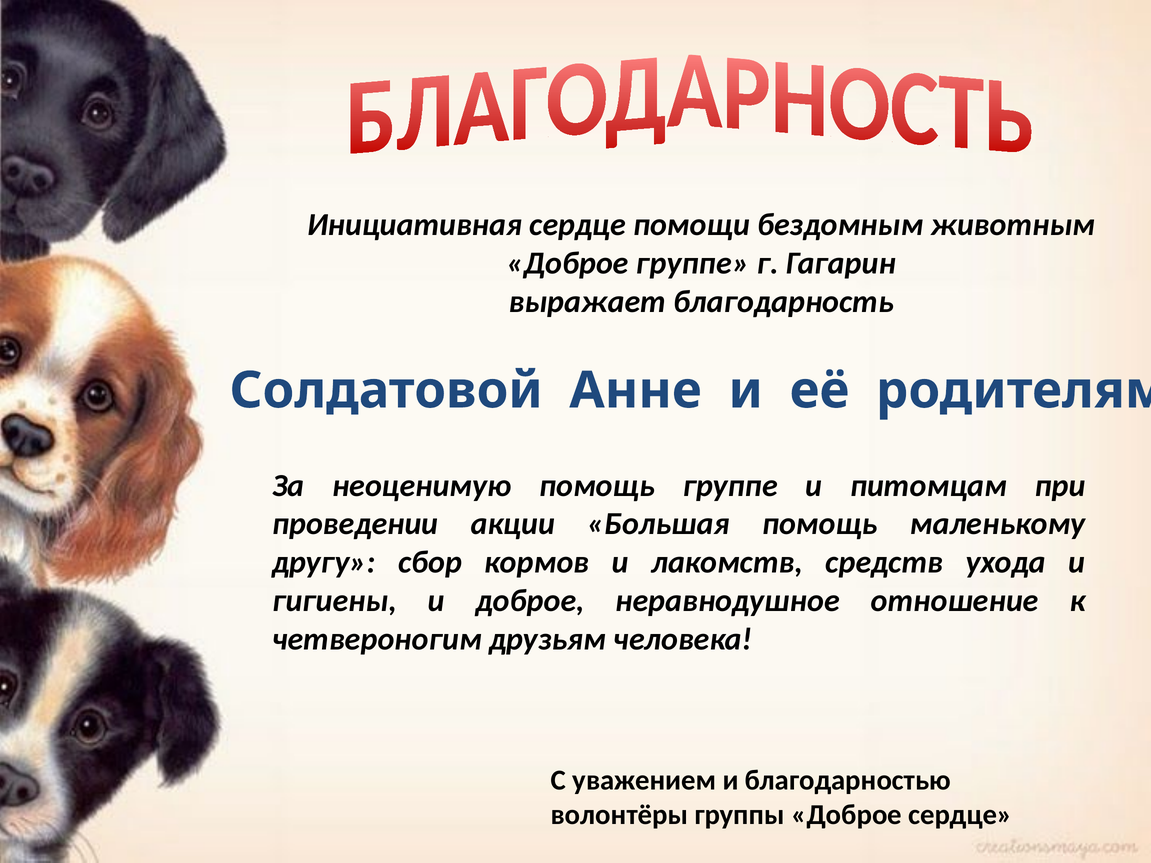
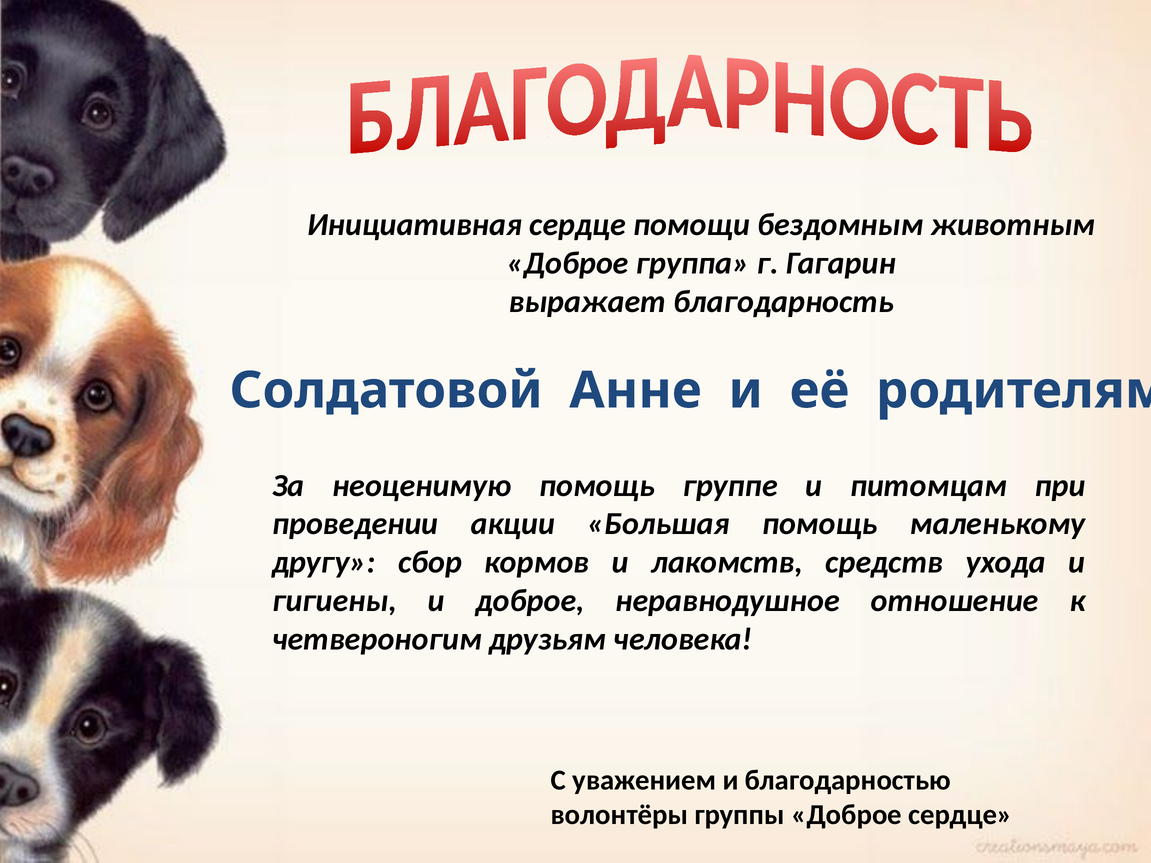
Доброе группе: группе -> группа
